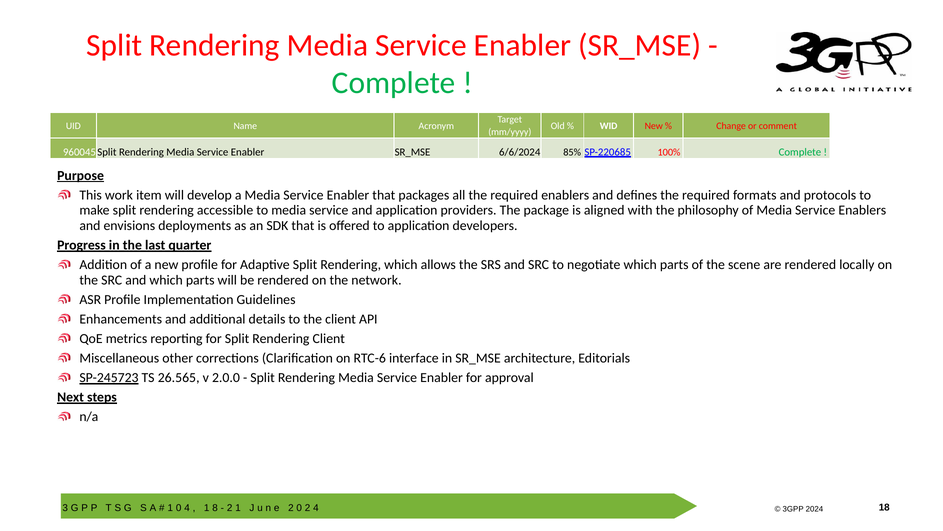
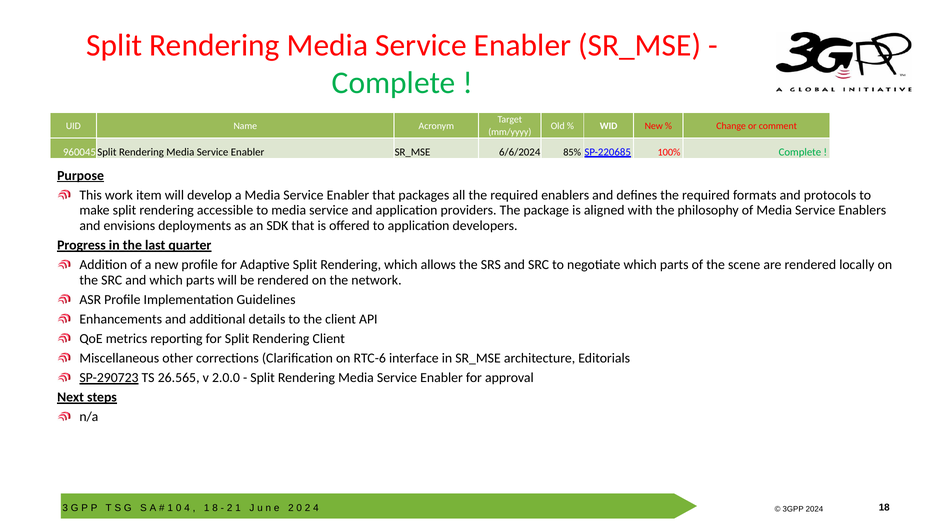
SP-245723: SP-245723 -> SP-290723
